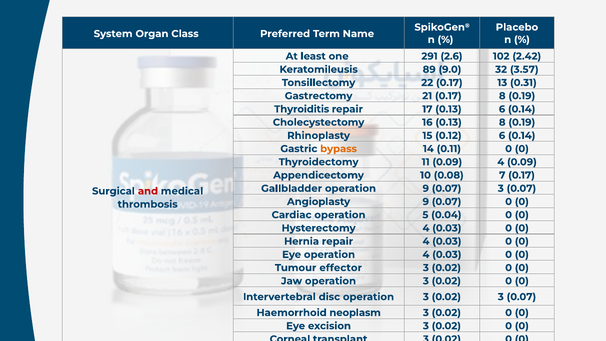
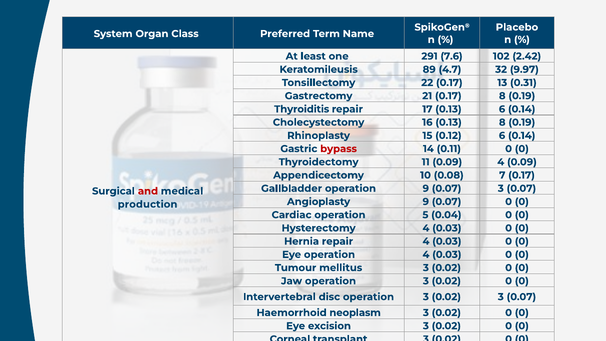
2.6: 2.6 -> 7.6
9.0: 9.0 -> 4.7
3.57: 3.57 -> 9.97
bypass colour: orange -> red
thrombosis: thrombosis -> production
effector: effector -> mellitus
